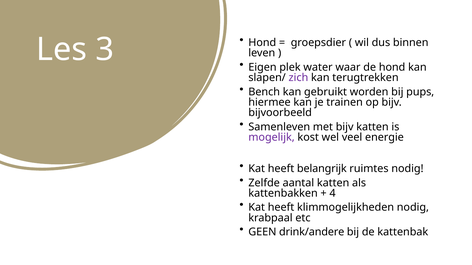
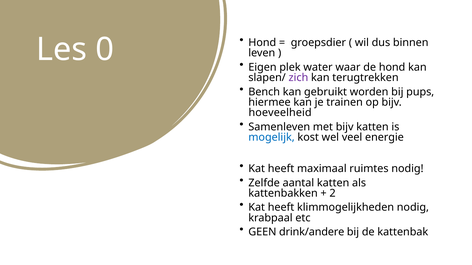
3: 3 -> 0
bijvoorbeeld: bijvoorbeeld -> hoeveelheid
mogelijk colour: purple -> blue
belangrijk: belangrijk -> maximaal
4: 4 -> 2
